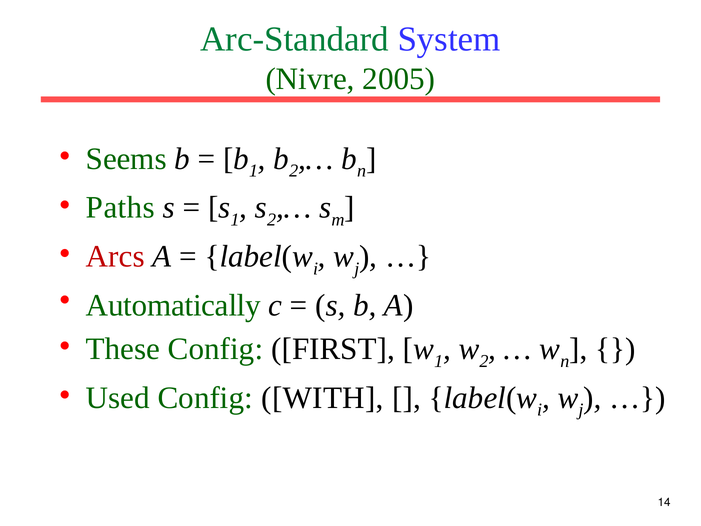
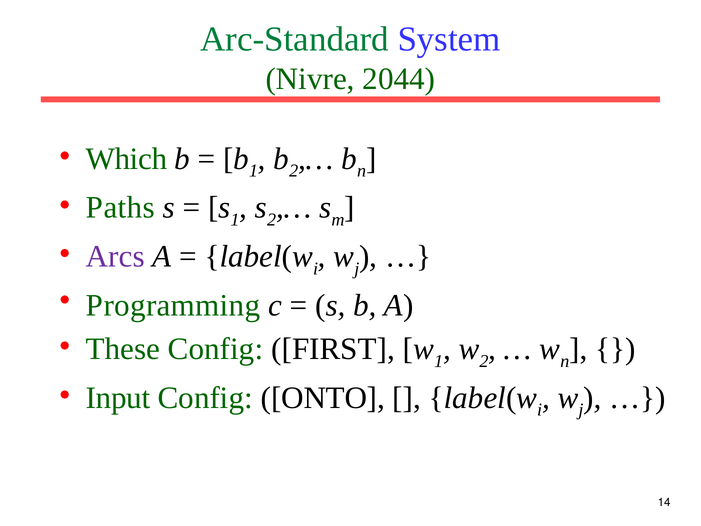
2005: 2005 -> 2044
Seems: Seems -> Which
Arcs colour: red -> purple
Automatically: Automatically -> Programming
Used: Used -> Input
WITH: WITH -> ONTO
